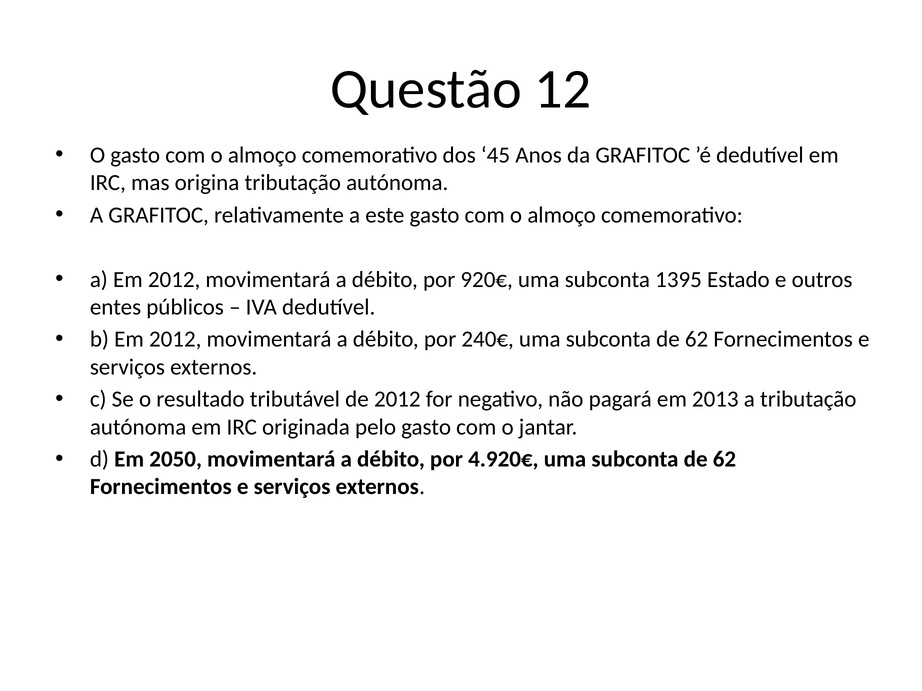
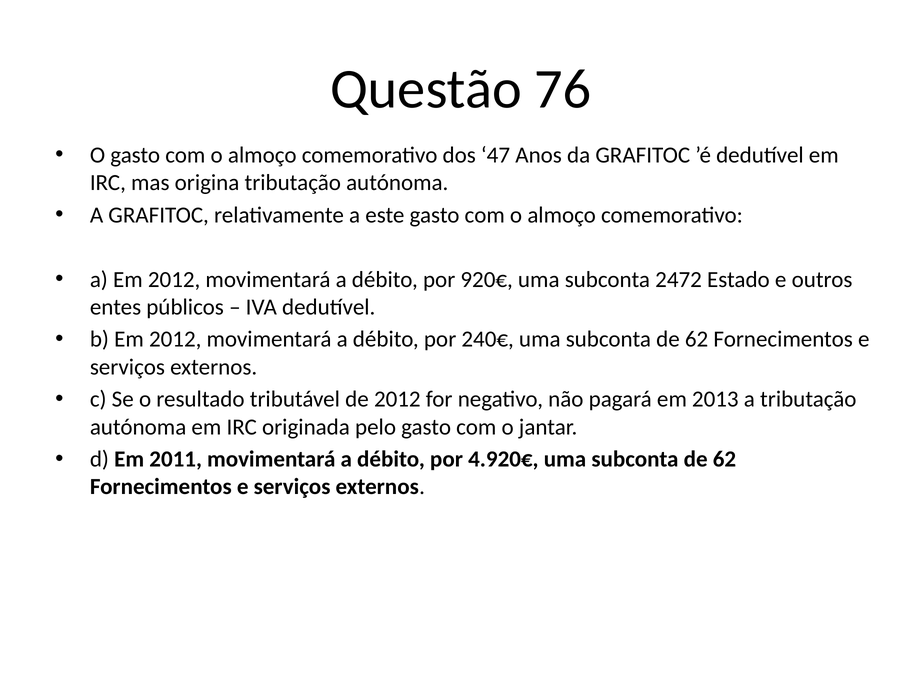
12: 12 -> 76
45: 45 -> 47
1395: 1395 -> 2472
2050: 2050 -> 2011
